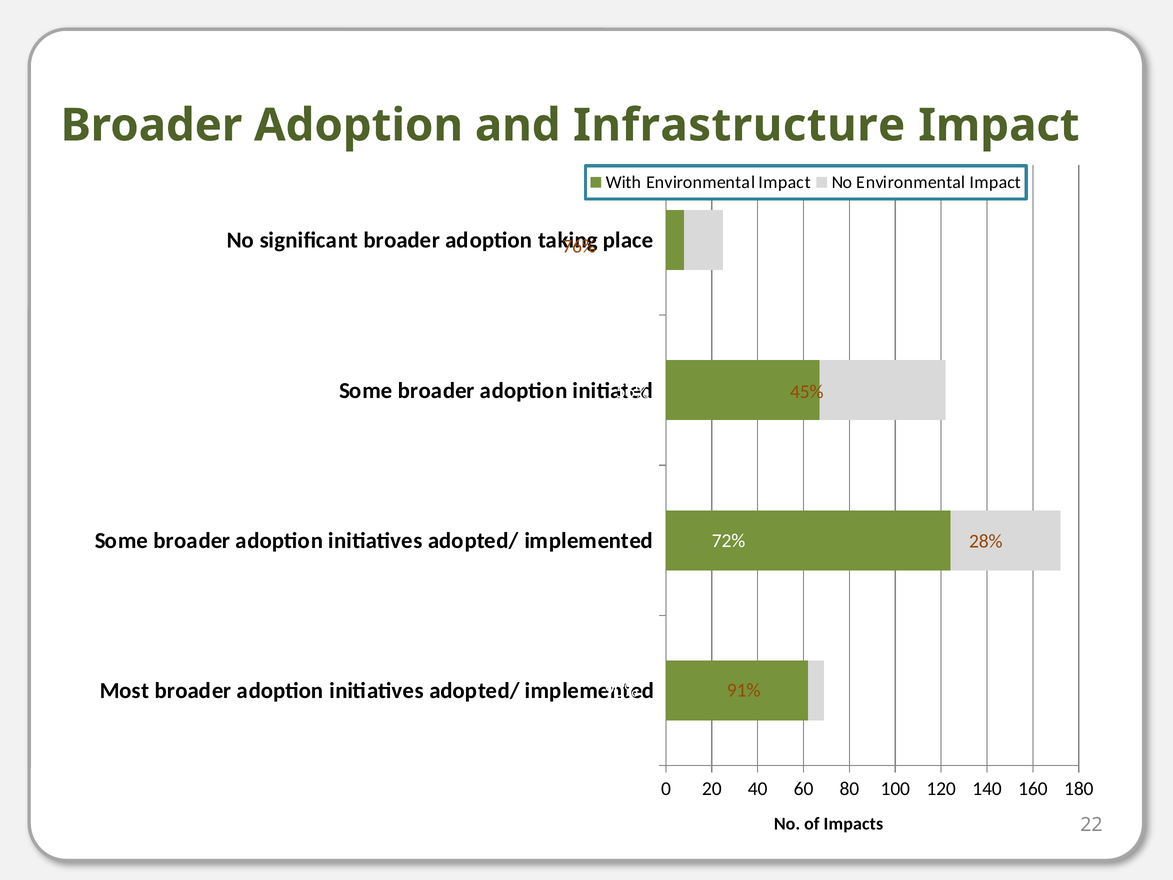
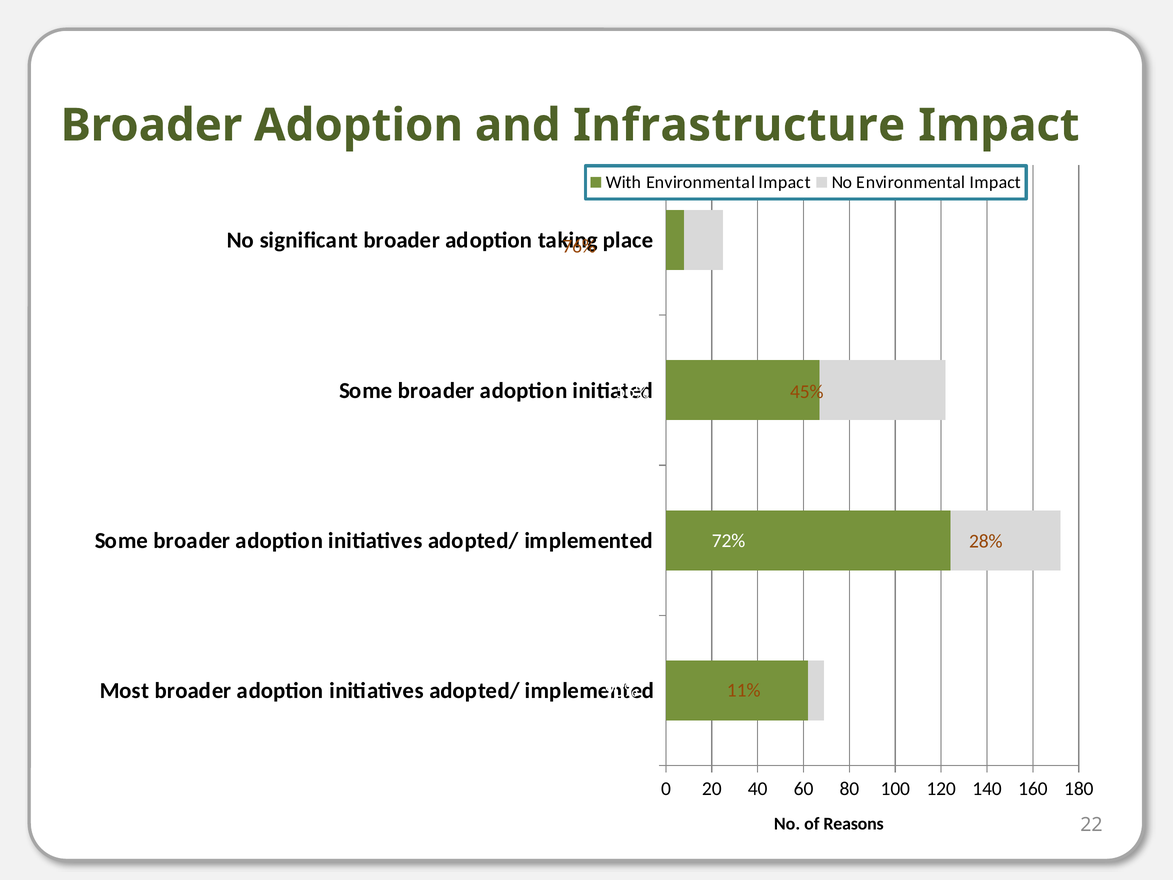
91%: 91% -> 11%
Impacts: Impacts -> Reasons
